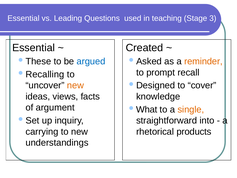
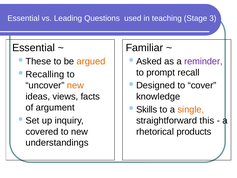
Created: Created -> Familiar
argued colour: blue -> orange
reminder colour: orange -> purple
What: What -> Skills
into: into -> this
carrying: carrying -> covered
